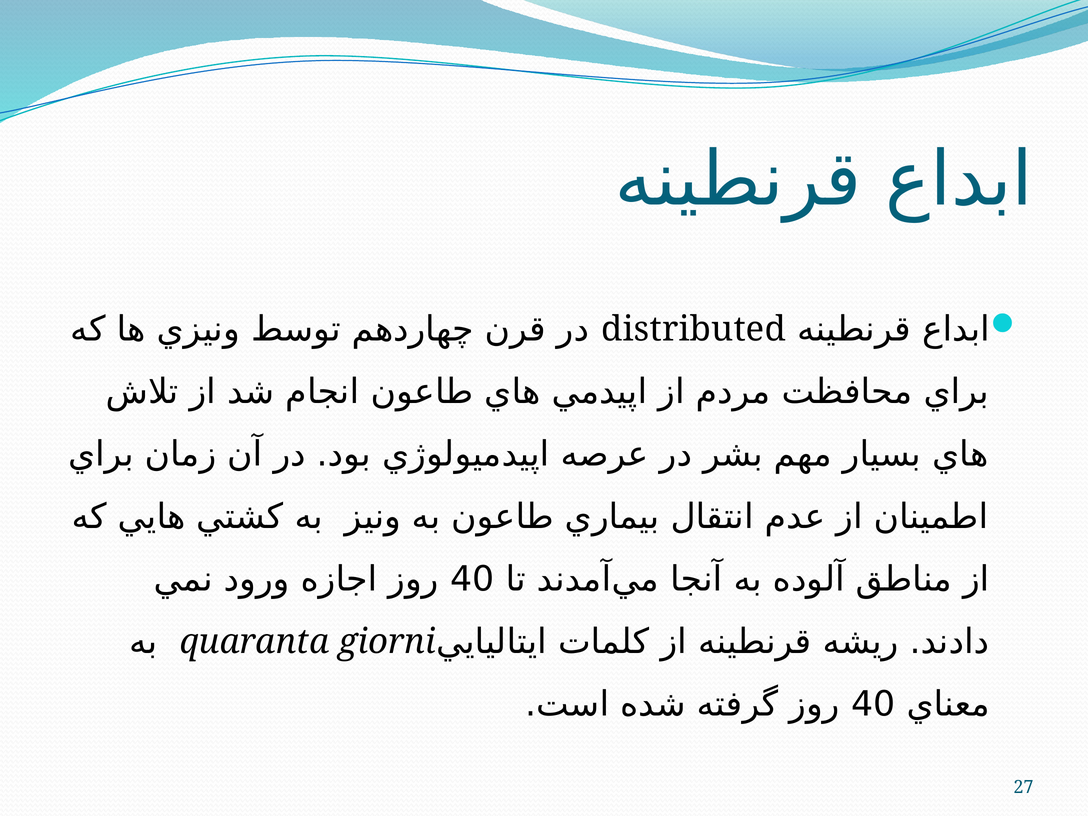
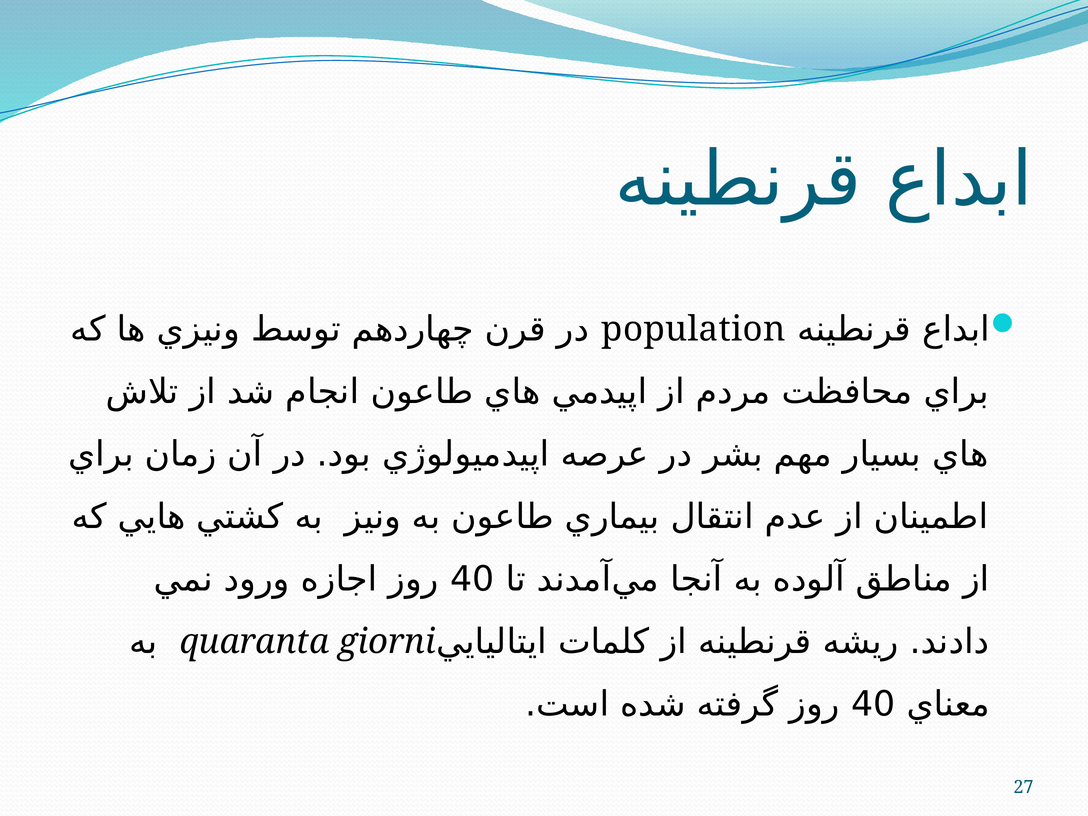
distributed: distributed -> population
